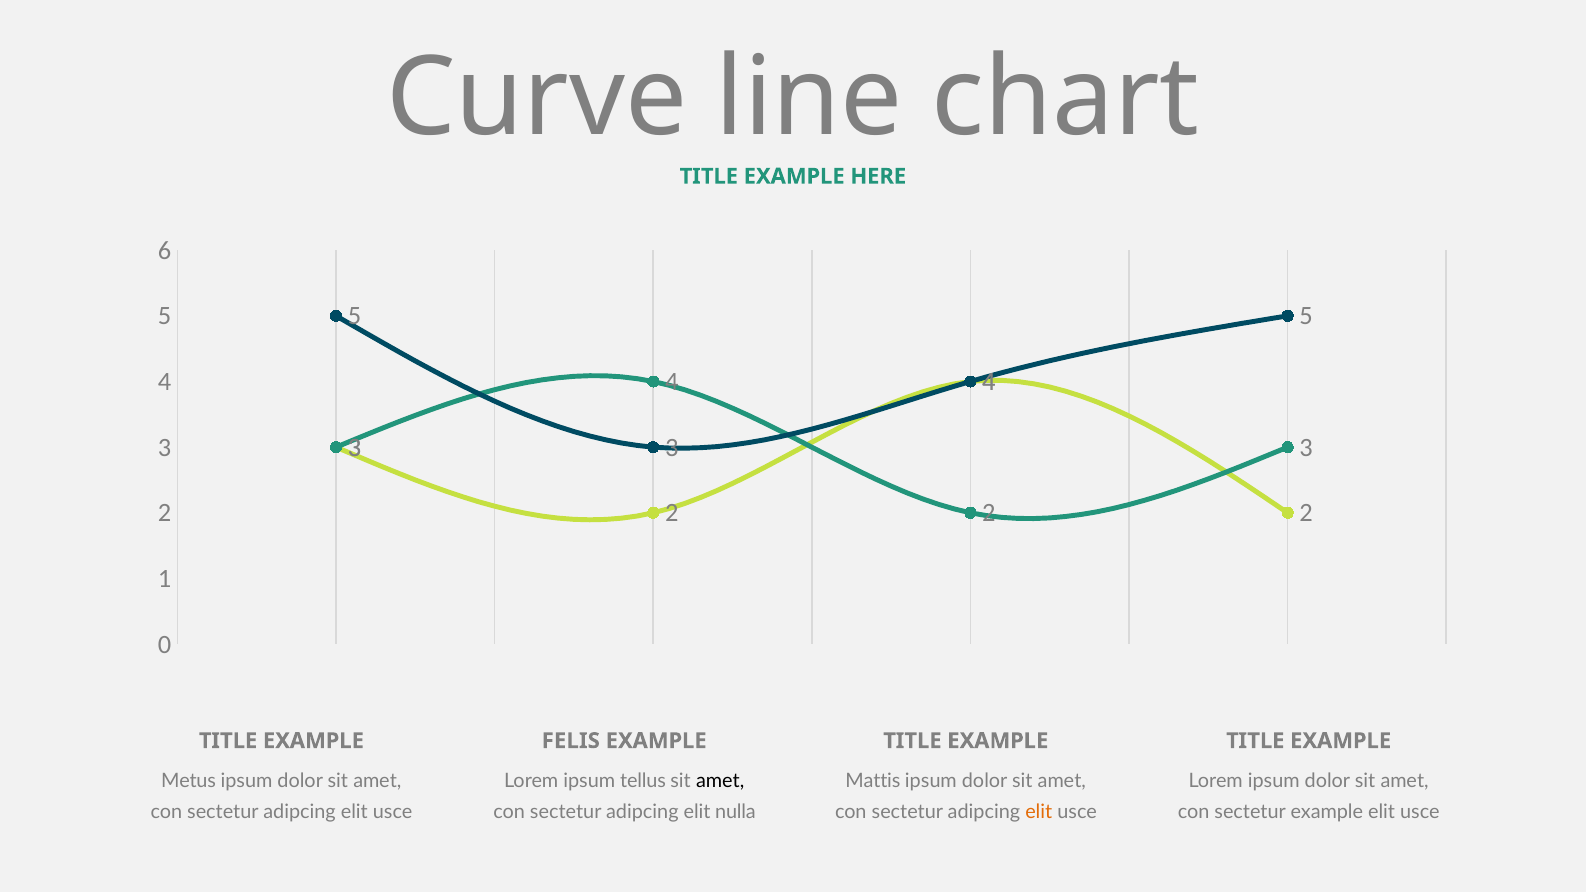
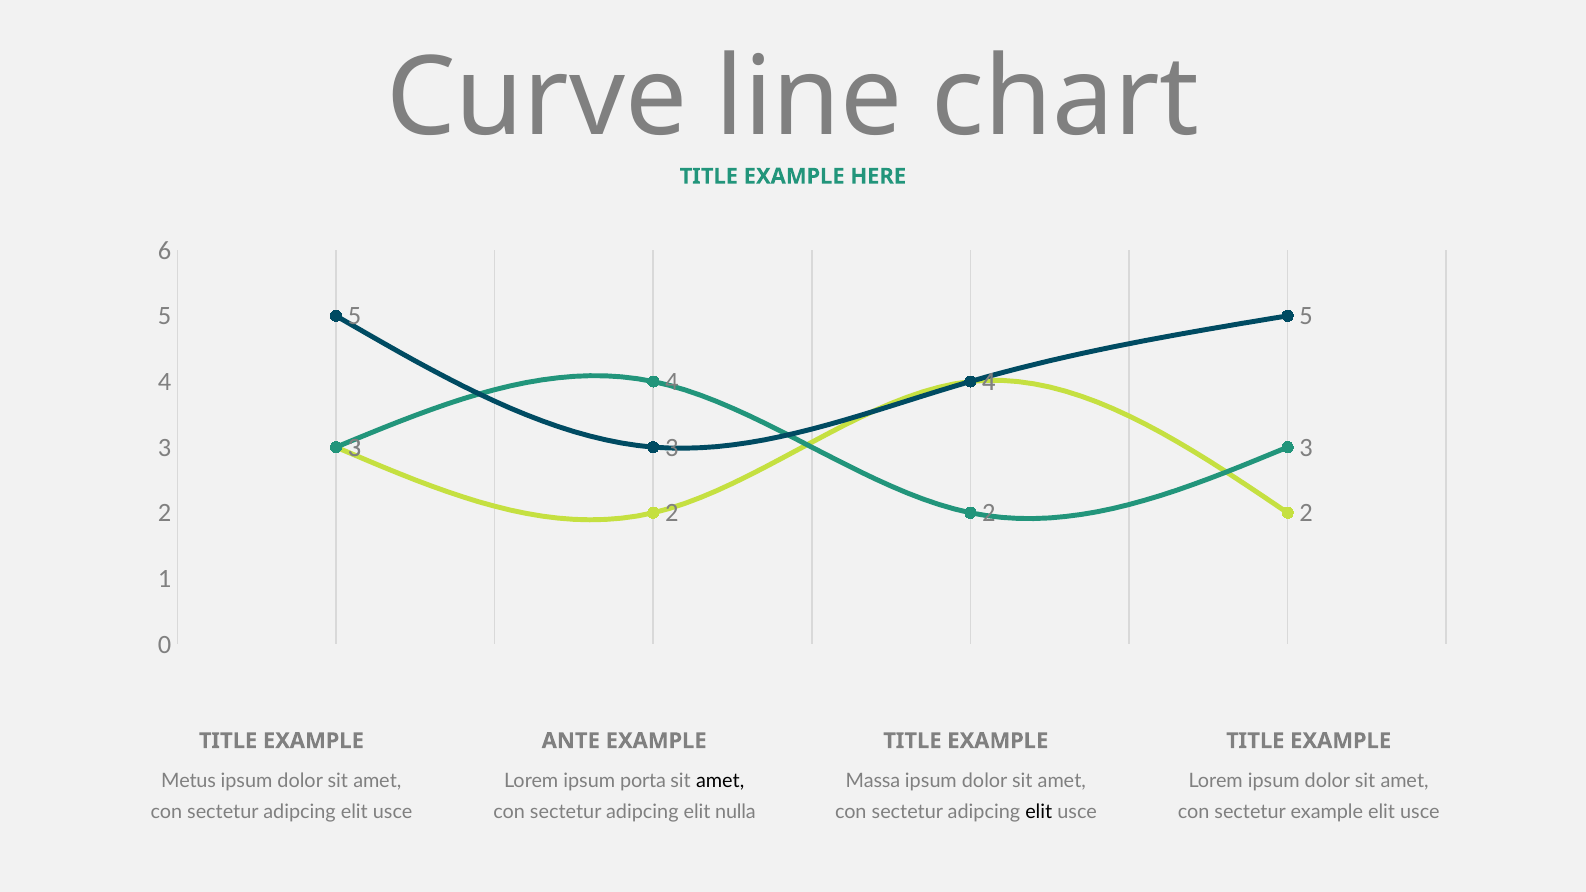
FELIS: FELIS -> ANTE
tellus: tellus -> porta
Mattis: Mattis -> Massa
elit at (1039, 812) colour: orange -> black
